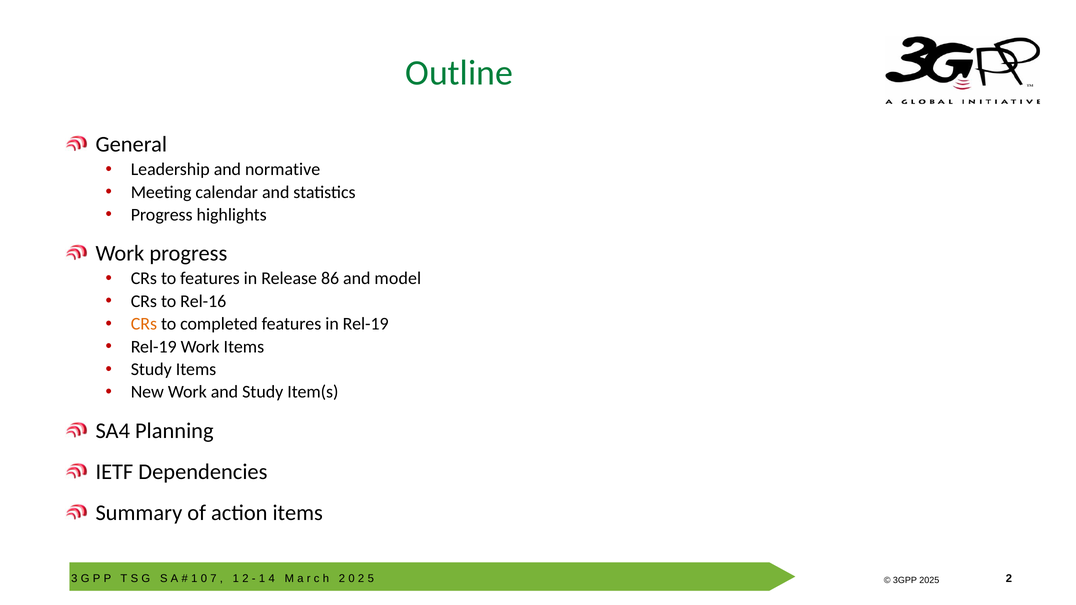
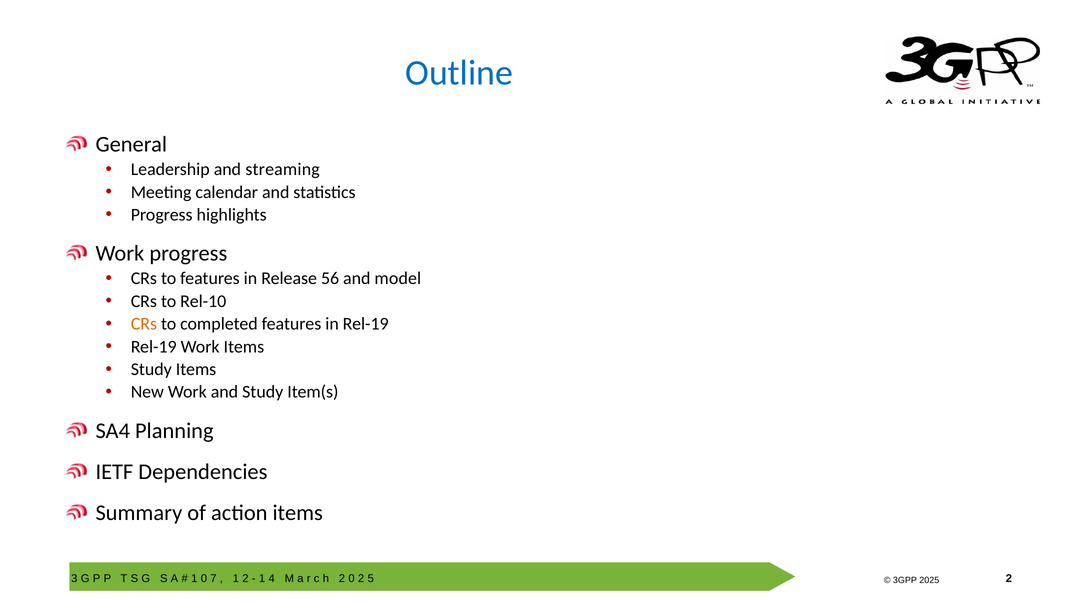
Outline colour: green -> blue
normative: normative -> streaming
86: 86 -> 56
Rel-16: Rel-16 -> Rel-10
